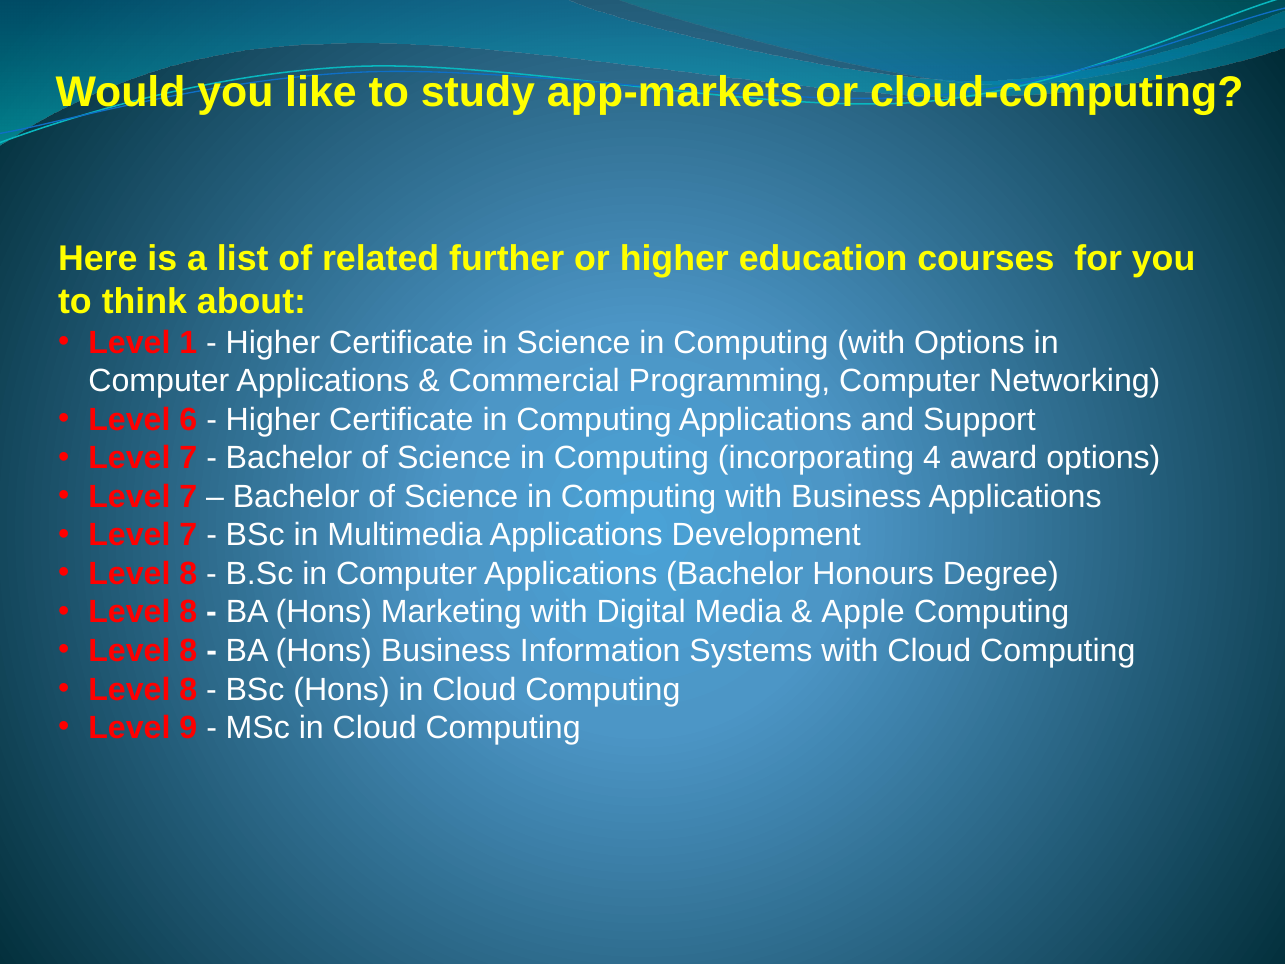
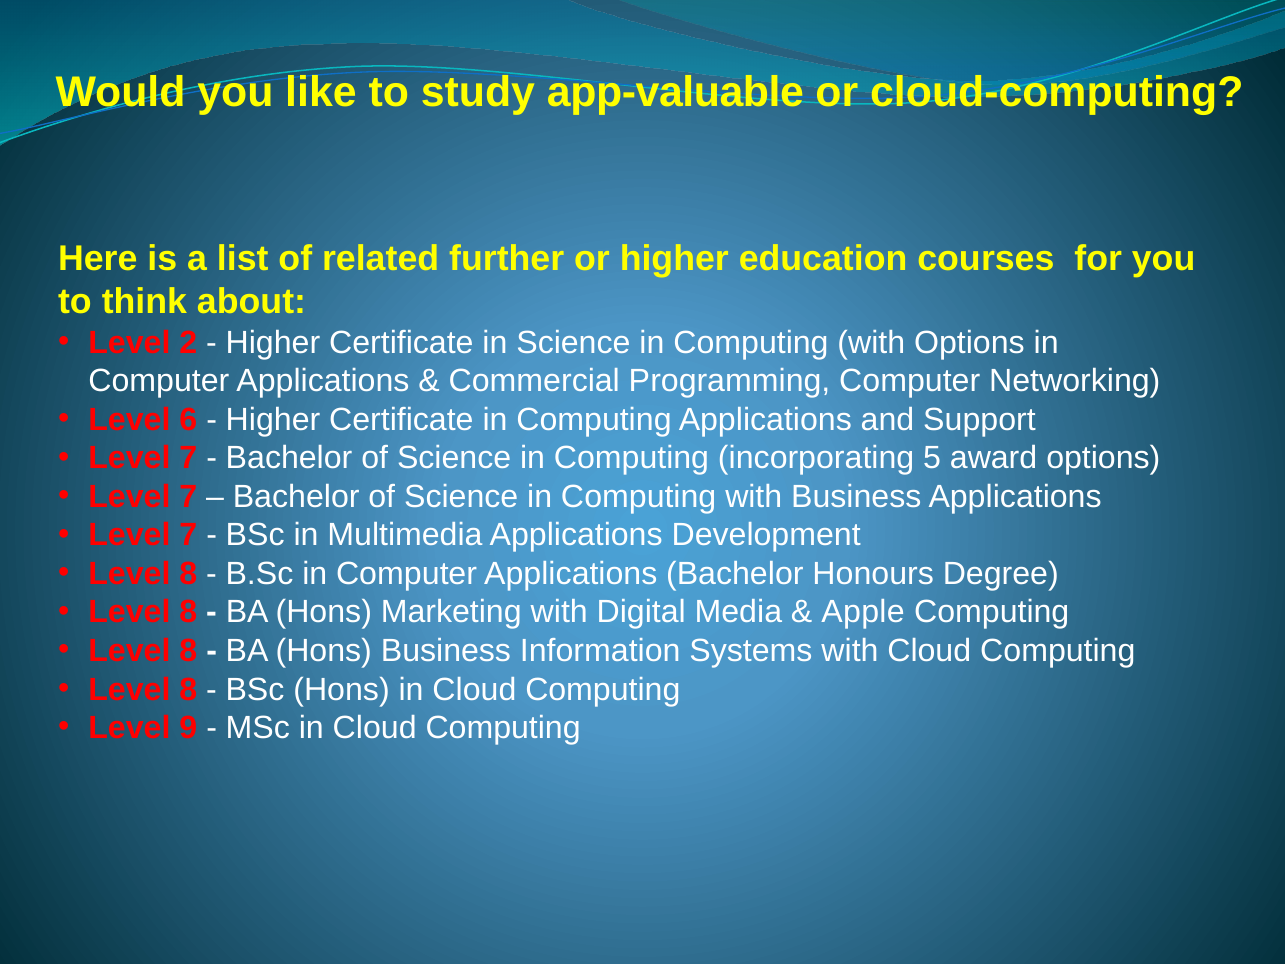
app-markets: app-markets -> app-valuable
1: 1 -> 2
4: 4 -> 5
